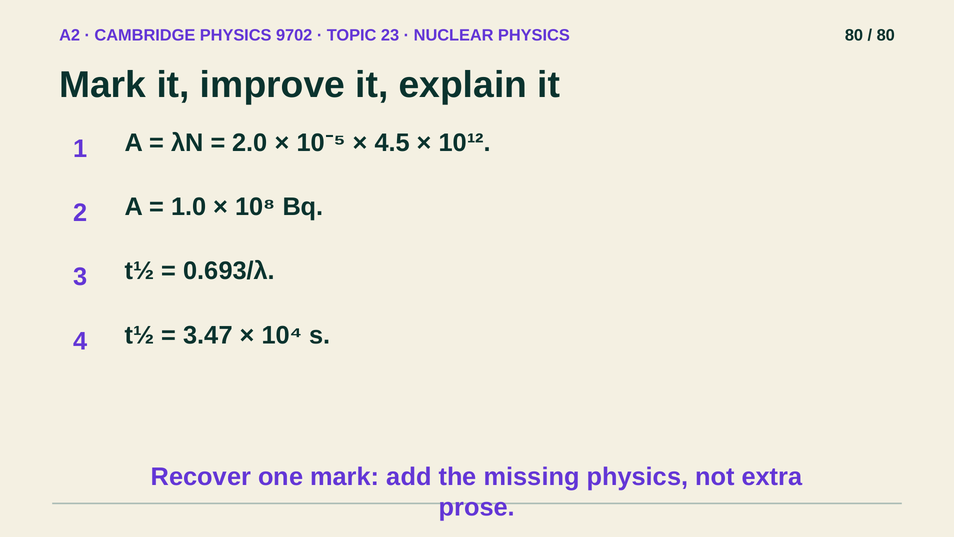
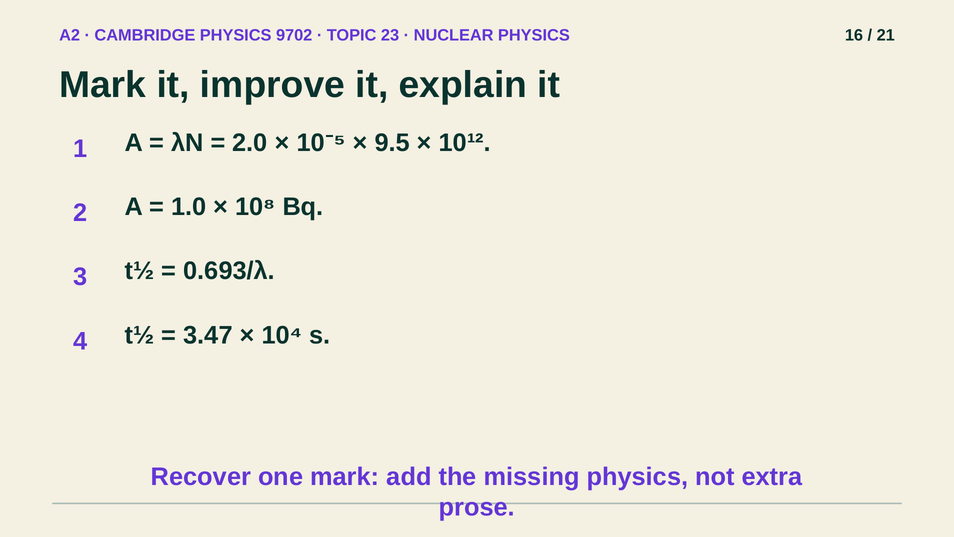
PHYSICS 80: 80 -> 16
80 at (886, 35): 80 -> 21
4.5: 4.5 -> 9.5
